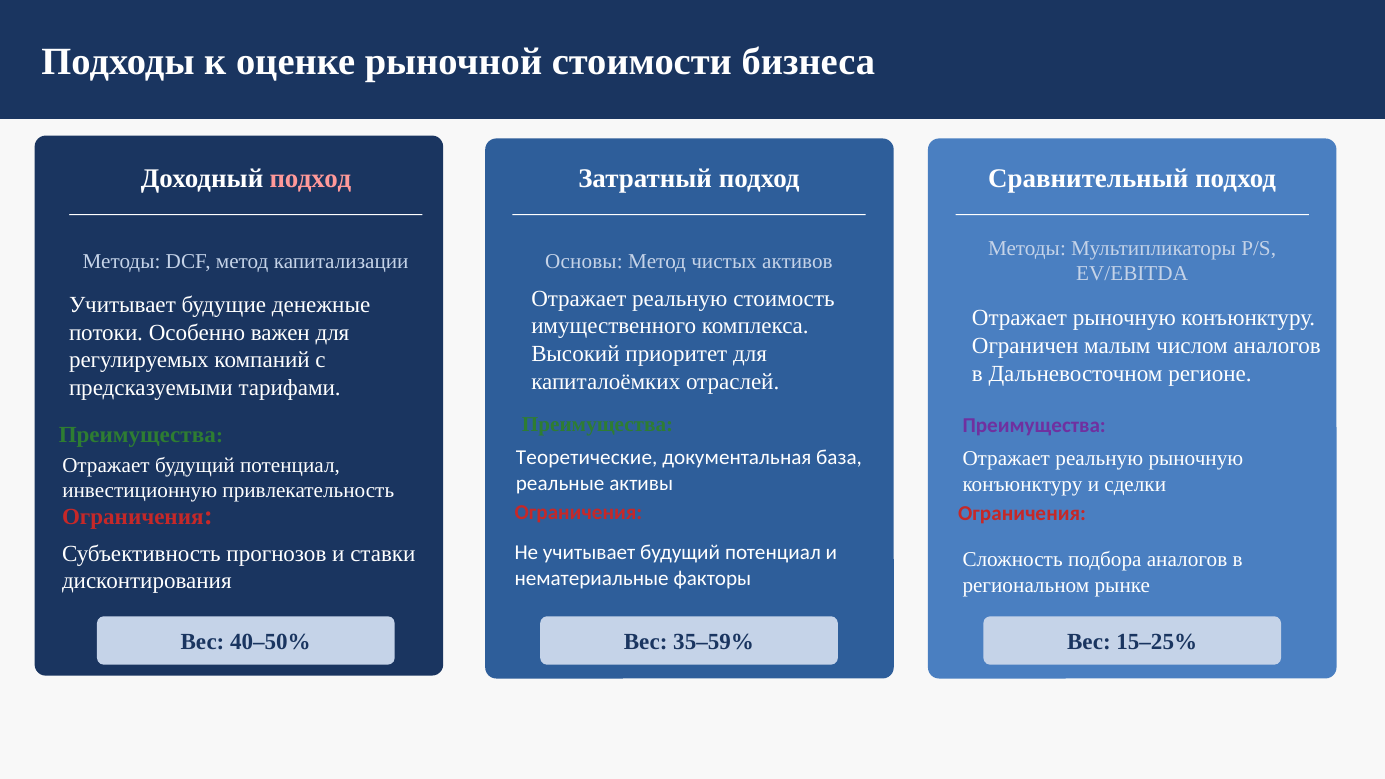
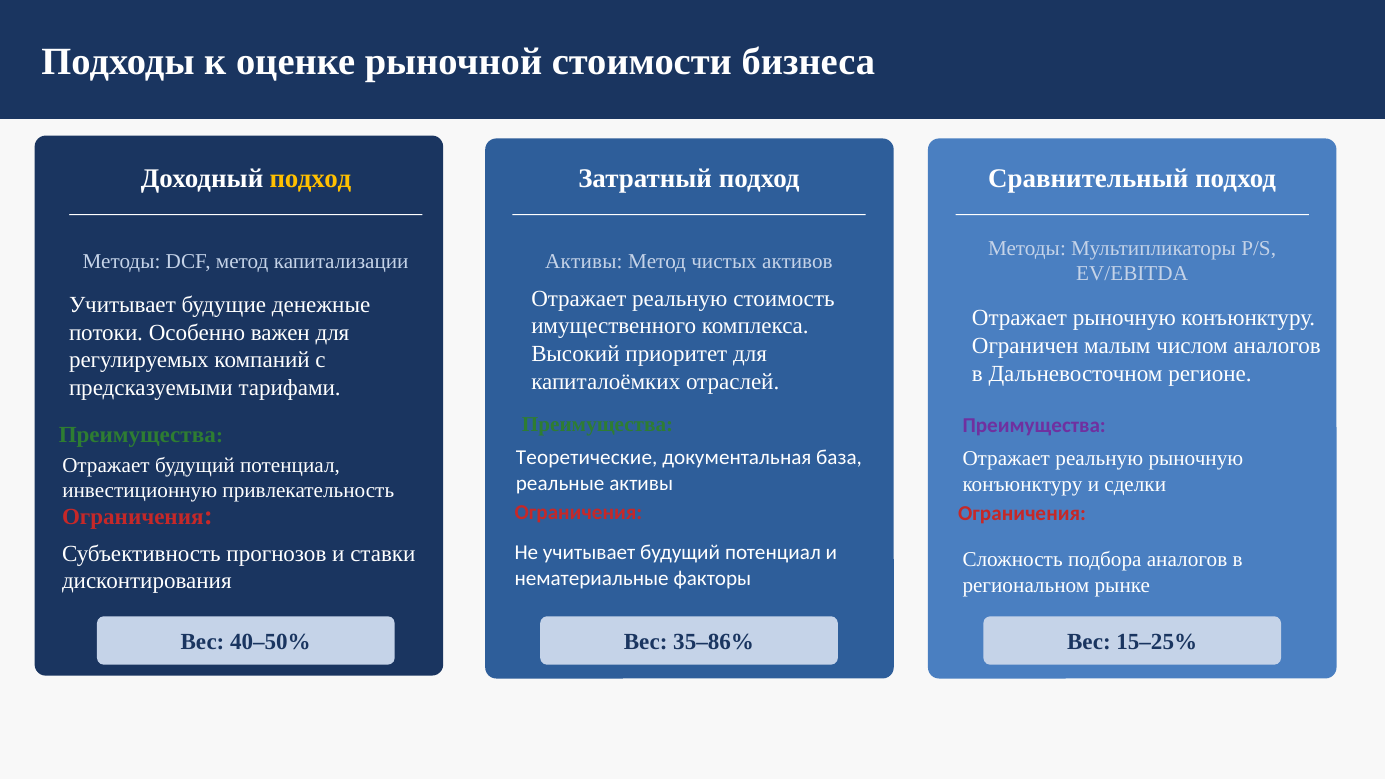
подход at (310, 178) colour: pink -> yellow
Основы at (584, 261): Основы -> Активы
35–59%: 35–59% -> 35–86%
